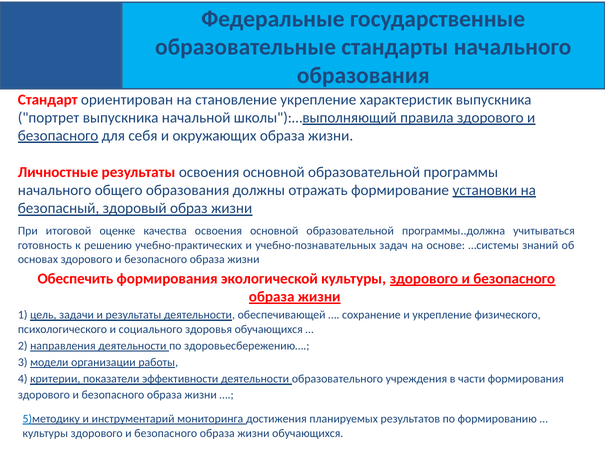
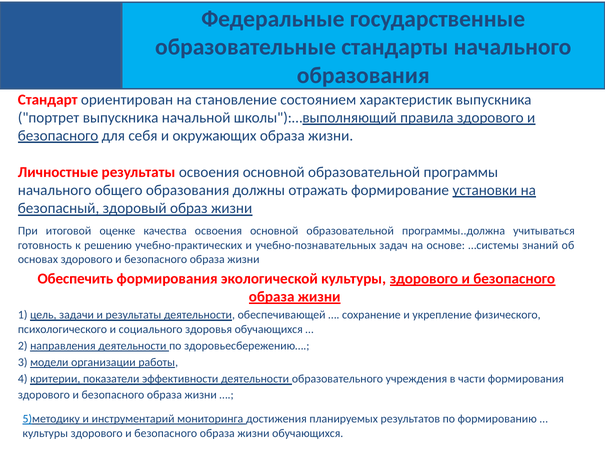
становление укрепление: укрепление -> состоянием
